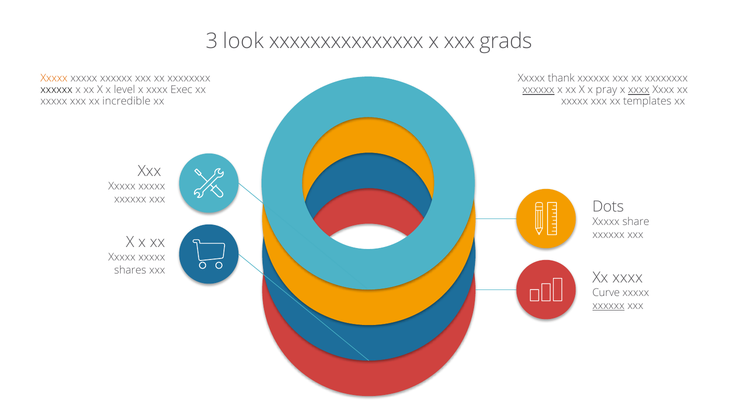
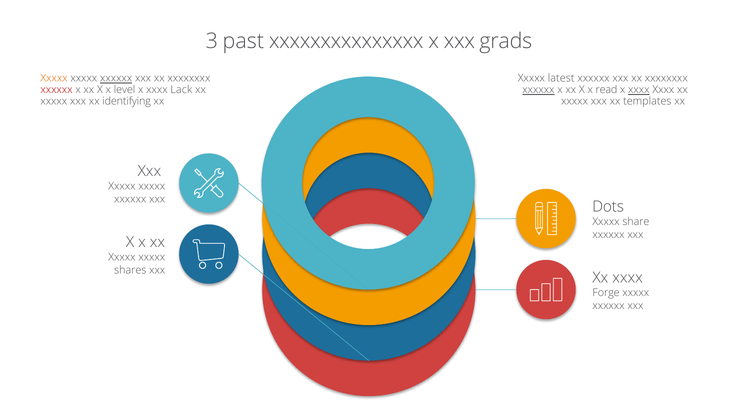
look: look -> past
xxxxxx at (116, 78) underline: none -> present
thank: thank -> latest
xxxxxx at (56, 90) colour: black -> red
Exec: Exec -> Lack
pray: pray -> read
incredible: incredible -> identifying
Curve: Curve -> Forge
xxxxxx at (608, 306) underline: present -> none
